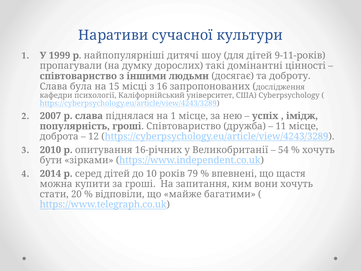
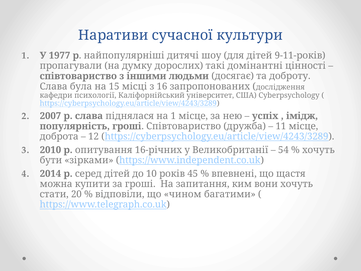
1999: 1999 -> 1977
79: 79 -> 45
майже: майже -> чином
